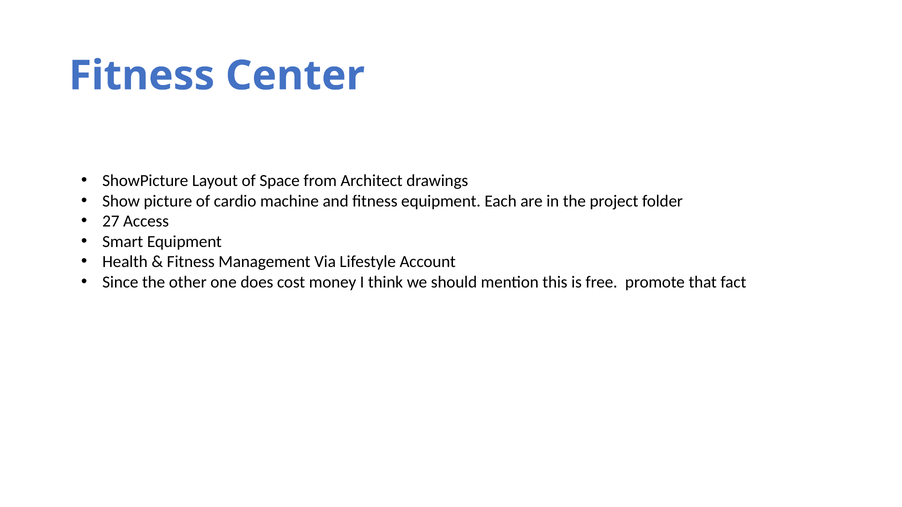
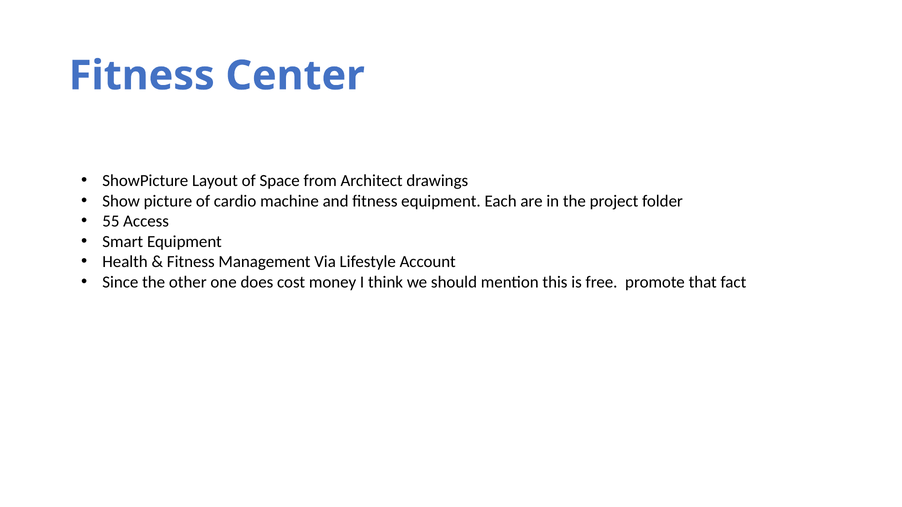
27: 27 -> 55
